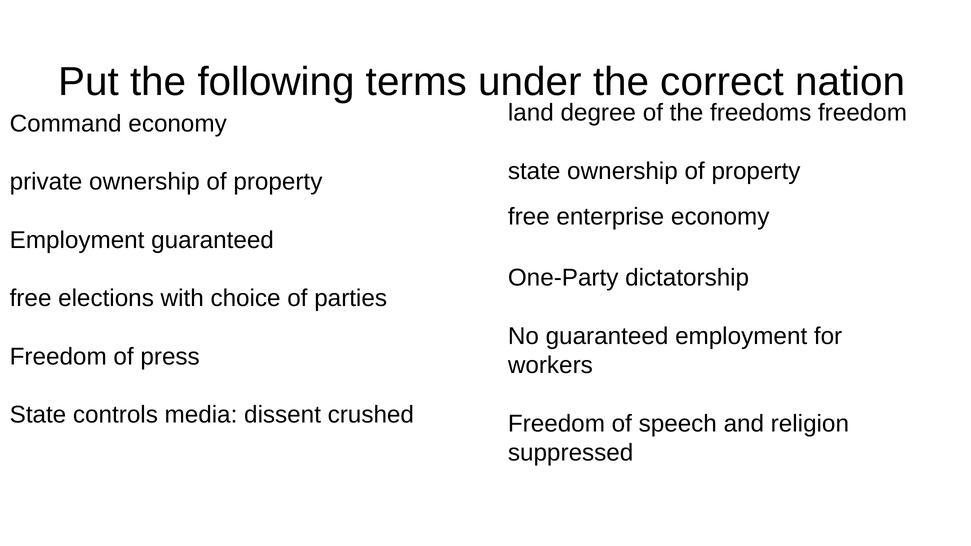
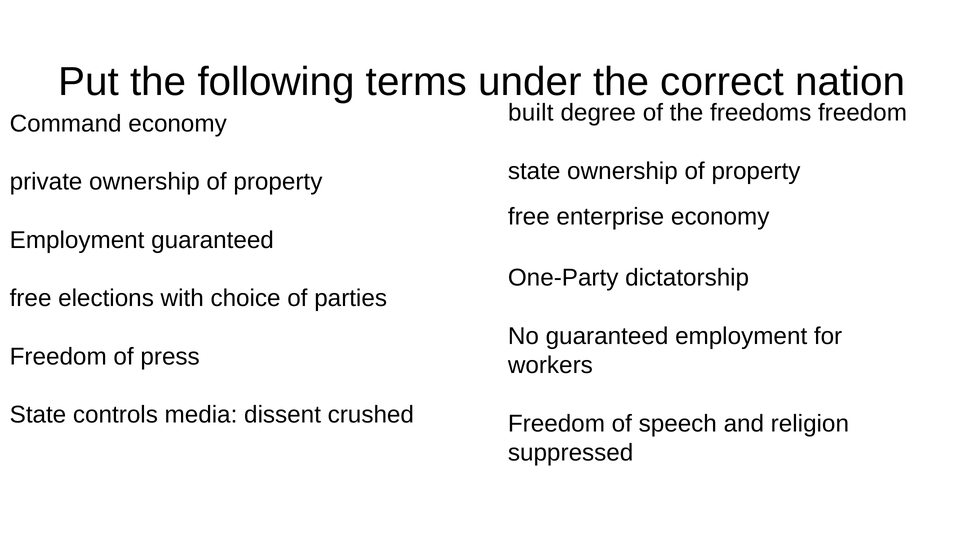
land: land -> built
